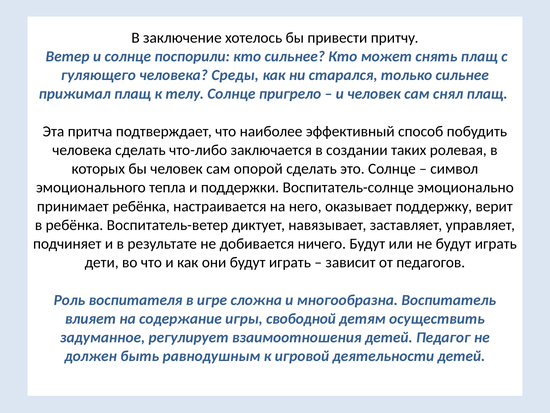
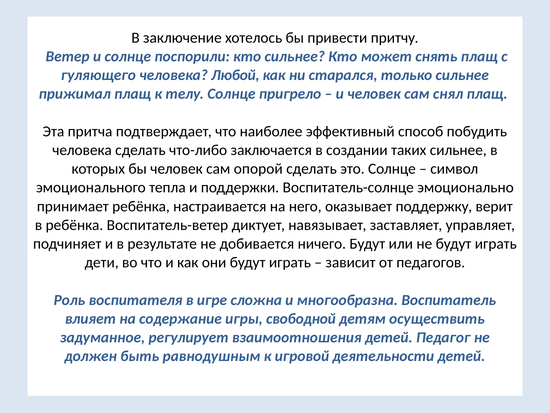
Среды: Среды -> Любой
таких ролевая: ролевая -> сильнее
